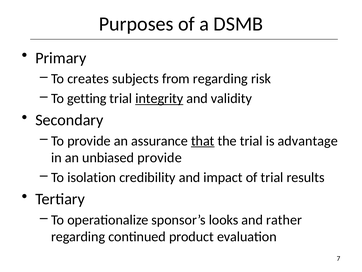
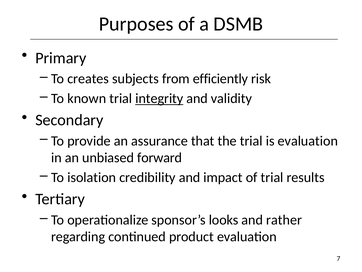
from regarding: regarding -> efficiently
getting: getting -> known
that underline: present -> none
is advantage: advantage -> evaluation
unbiased provide: provide -> forward
